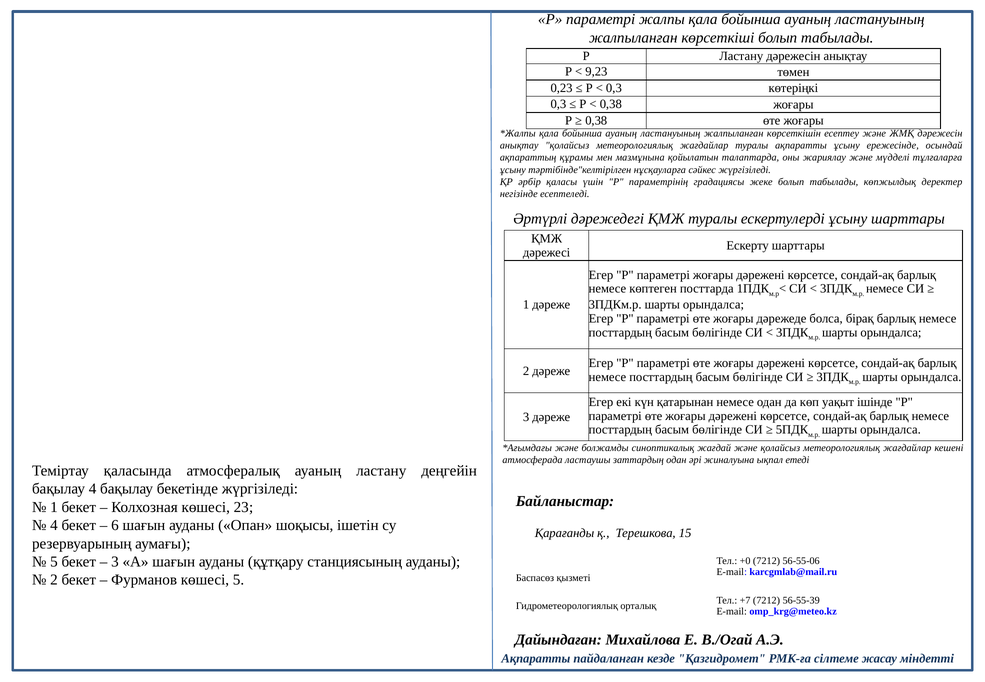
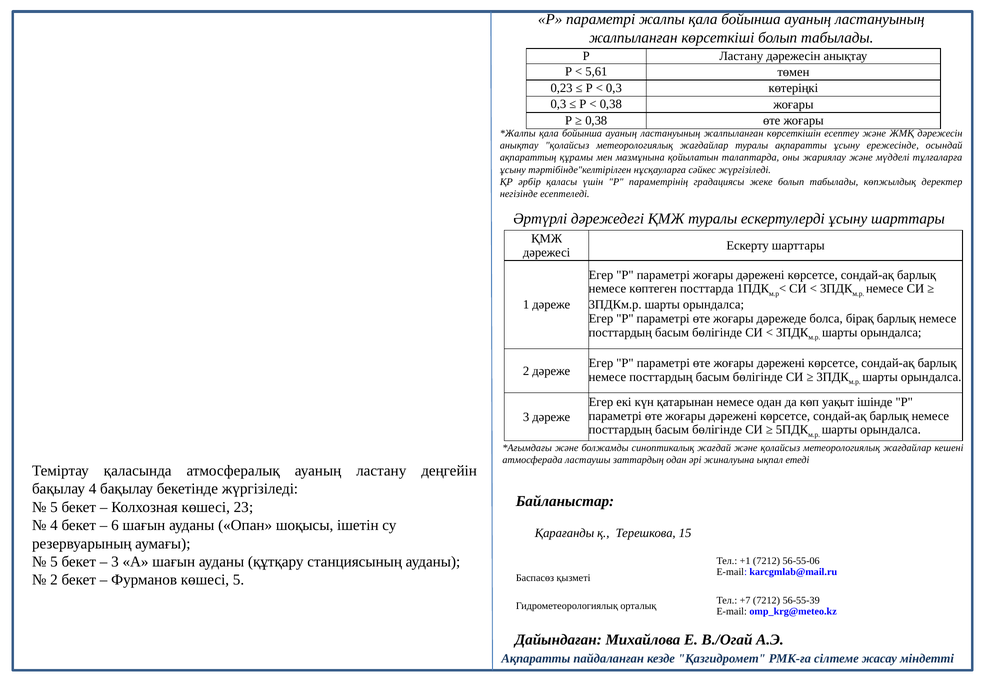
9,23: 9,23 -> 5,61
1 at (54, 507): 1 -> 5
+0: +0 -> +1
